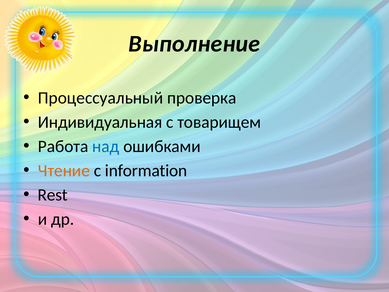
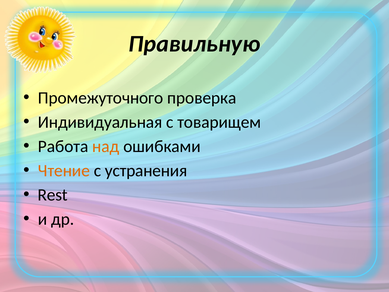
Выполнение: Выполнение -> Правильную
Процессуальный: Процессуальный -> Промежуточного
над colour: blue -> orange
information: information -> устранения
